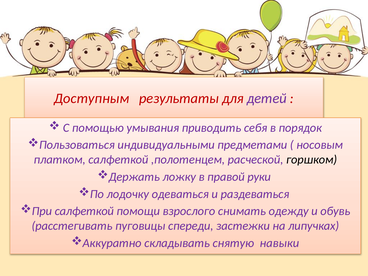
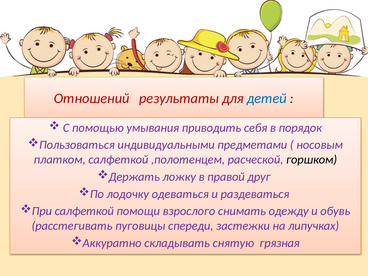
Доступным: Доступным -> Отношений
детей colour: purple -> blue
руки: руки -> друг
навыки: навыки -> грязная
